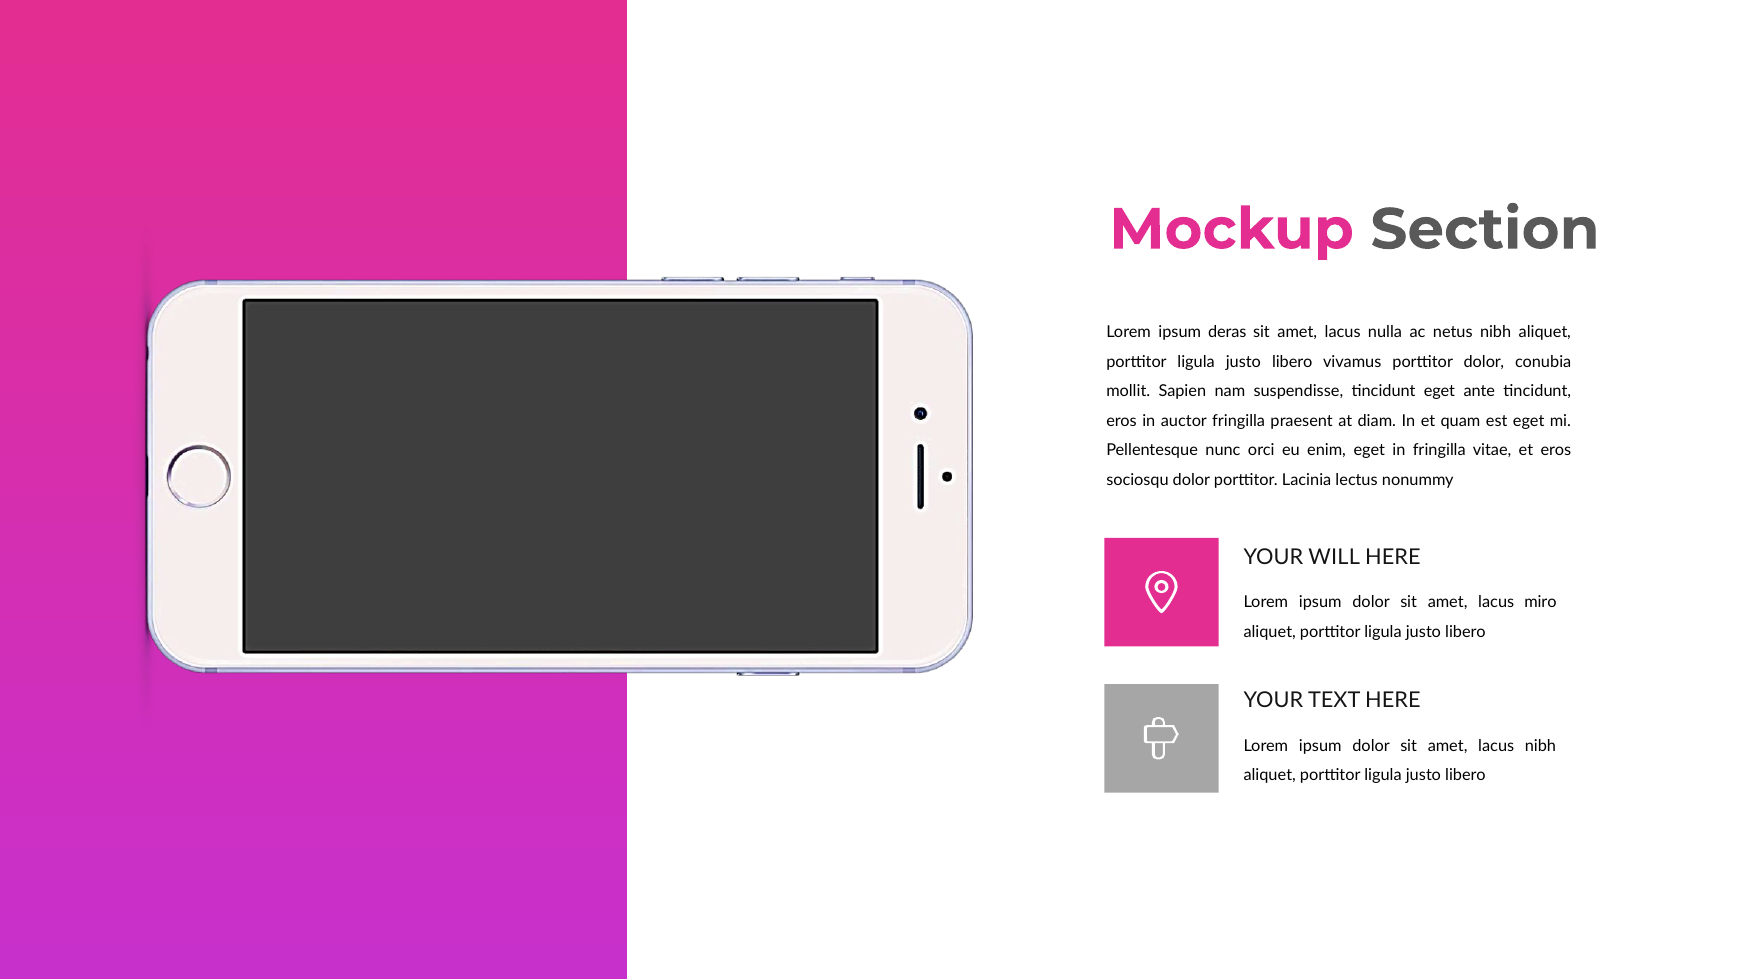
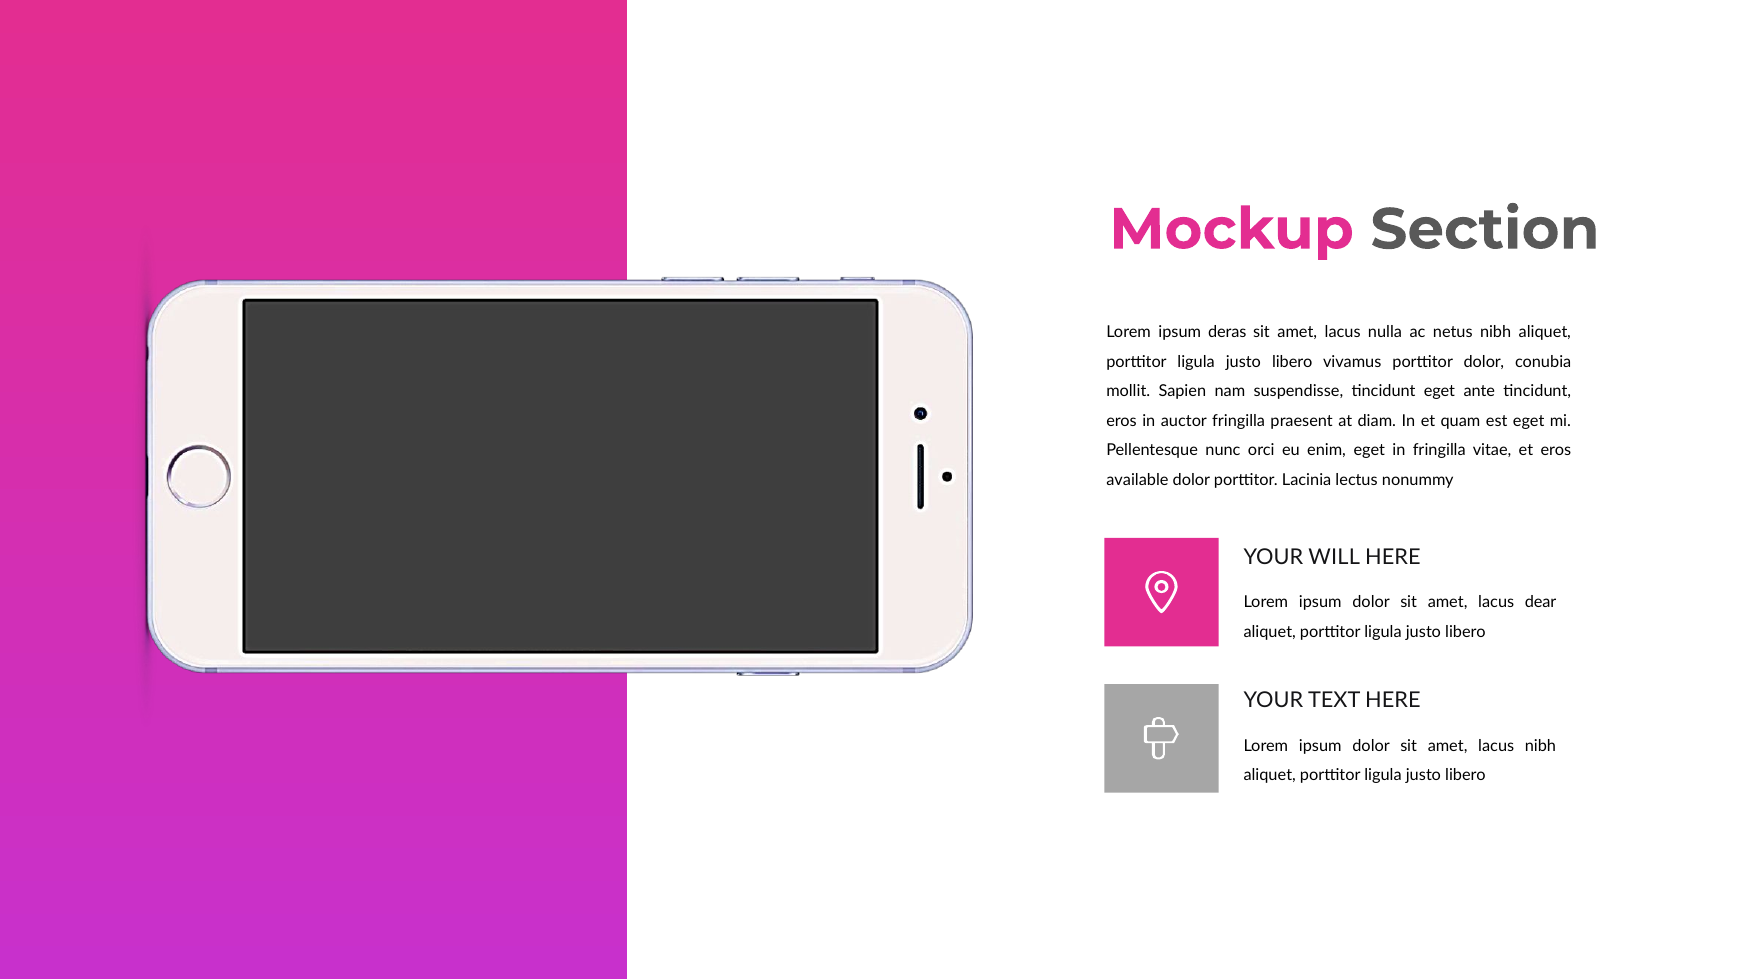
sociosqu: sociosqu -> available
miro: miro -> dear
